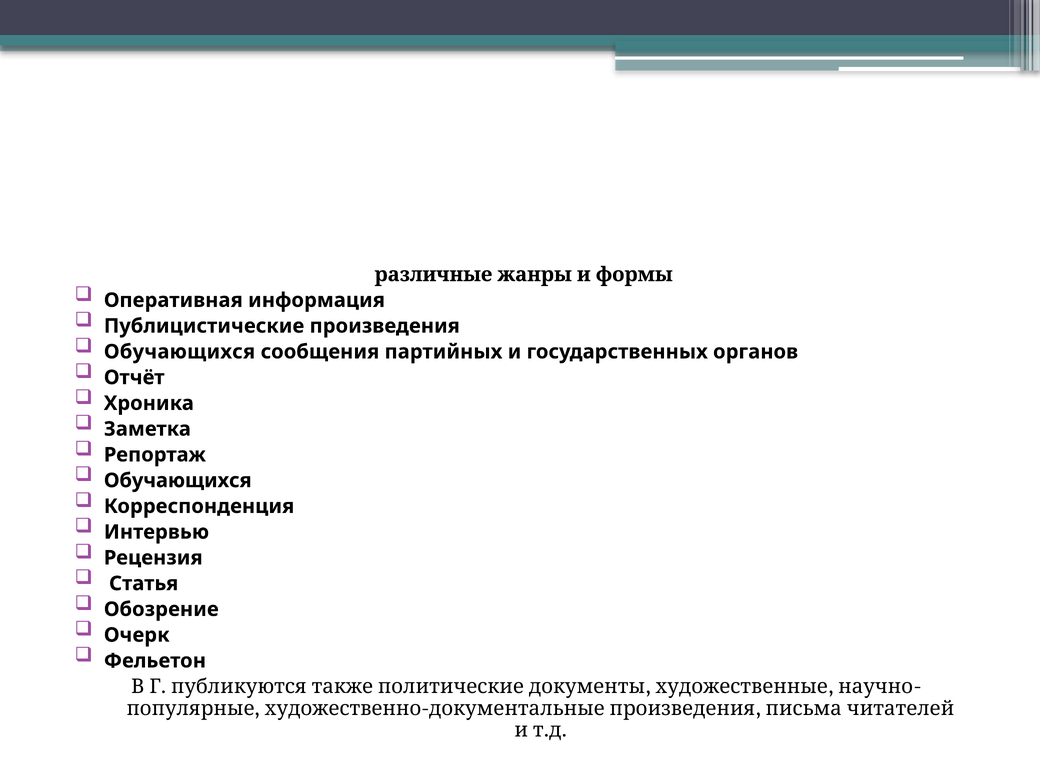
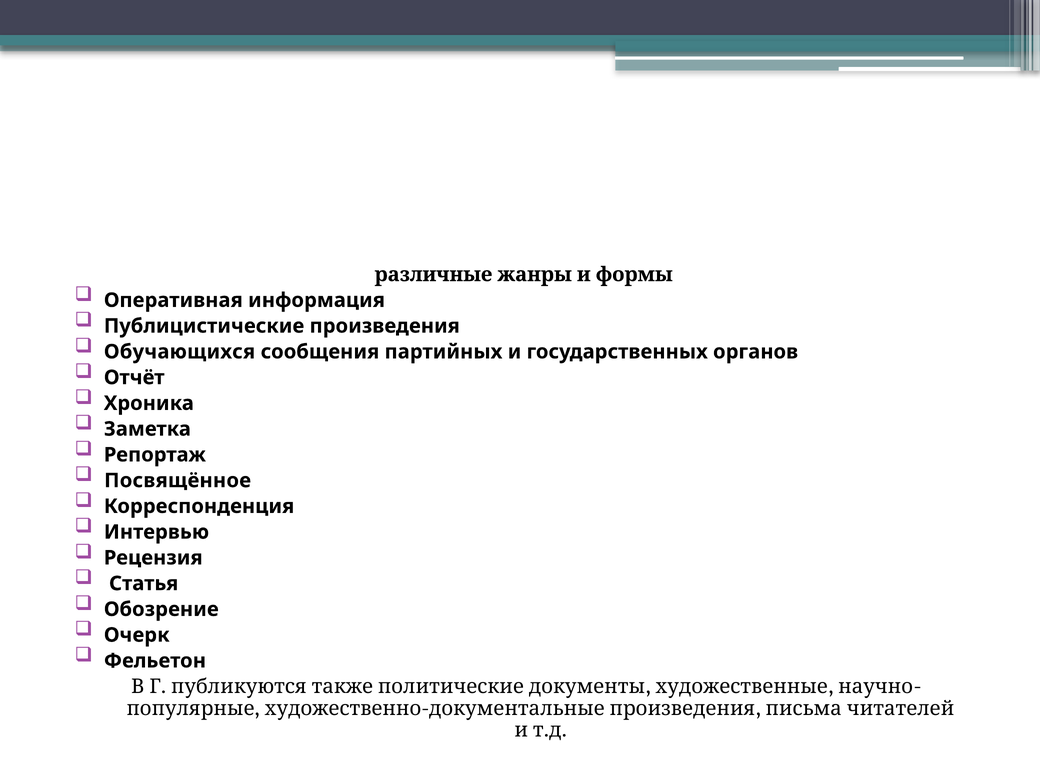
Обучающихся at (178, 481): Обучающихся -> Посвящённое
